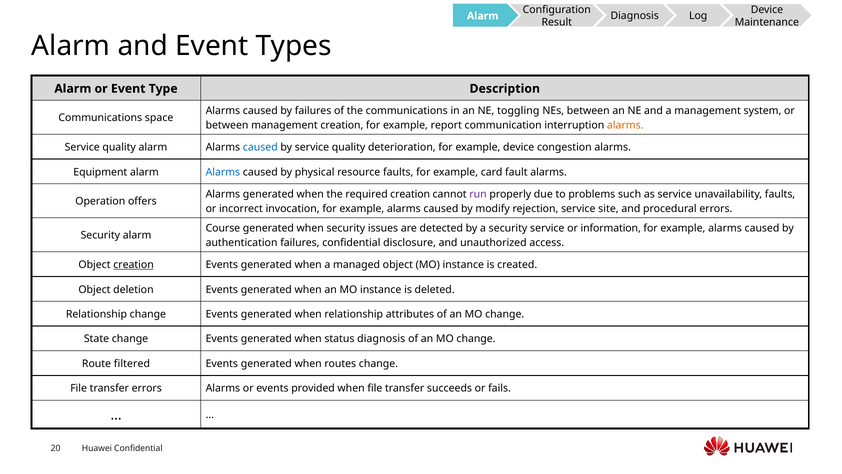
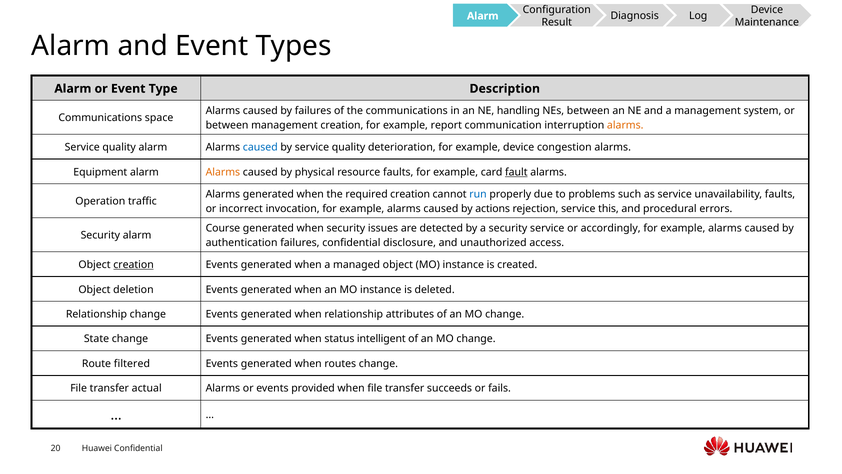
toggling: toggling -> handling
Alarms at (223, 172) colour: blue -> orange
fault underline: none -> present
run colour: purple -> blue
offers: offers -> traffic
modify: modify -> actions
site: site -> this
information: information -> accordingly
status diagnosis: diagnosis -> intelligent
transfer errors: errors -> actual
